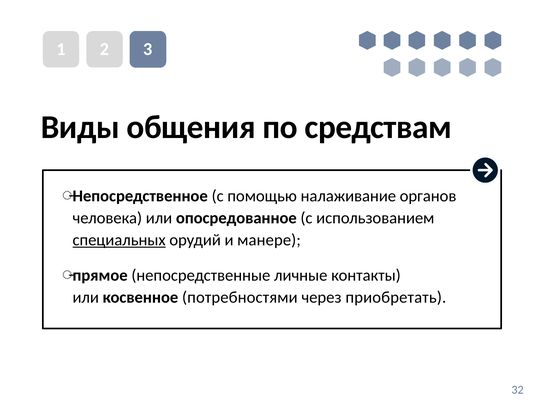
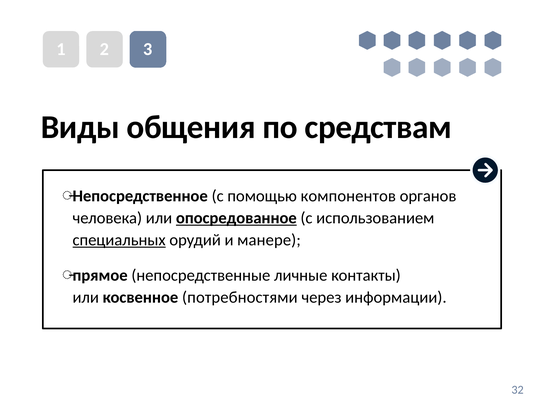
налаживание: налаживание -> компонентов
опосредованное underline: none -> present
приобретать: приобретать -> информации
